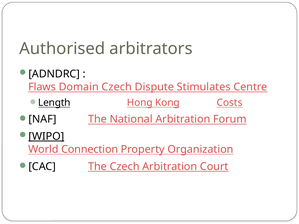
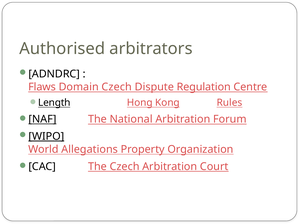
Stimulates: Stimulates -> Regulation
Costs: Costs -> Rules
NAF underline: none -> present
Connection: Connection -> Allegations
